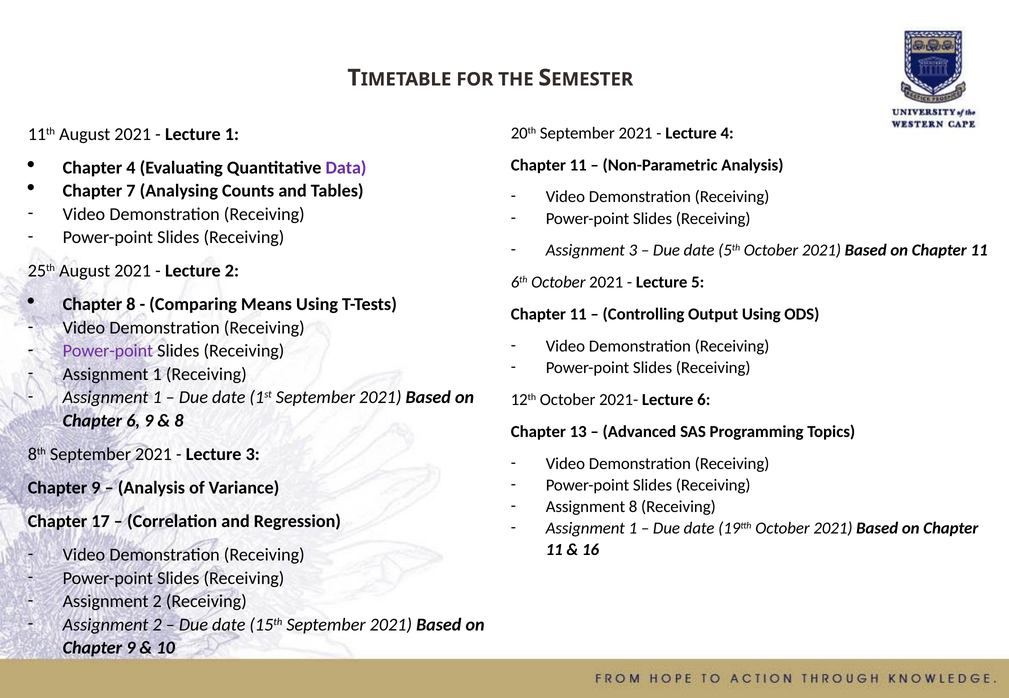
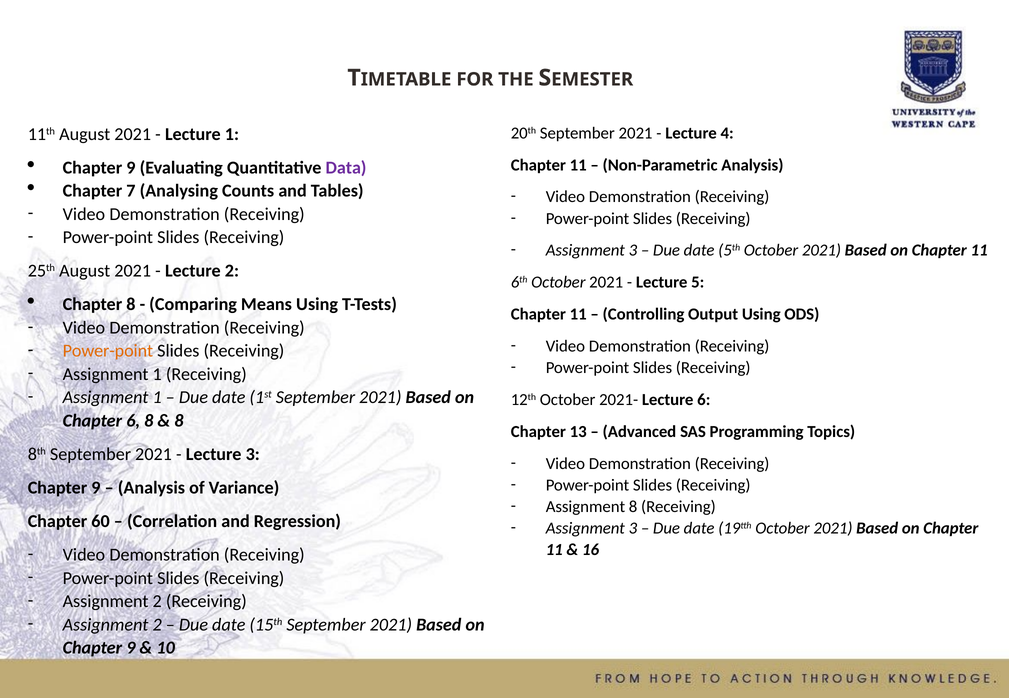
4 at (131, 168): 4 -> 9
Power-point at (108, 351) colour: purple -> orange
6 9: 9 -> 8
17: 17 -> 60
1 at (633, 529): 1 -> 3
